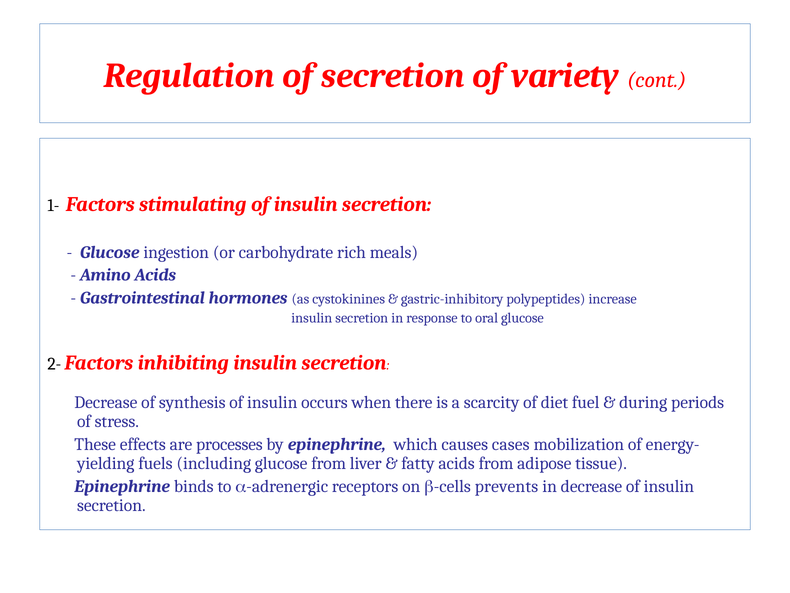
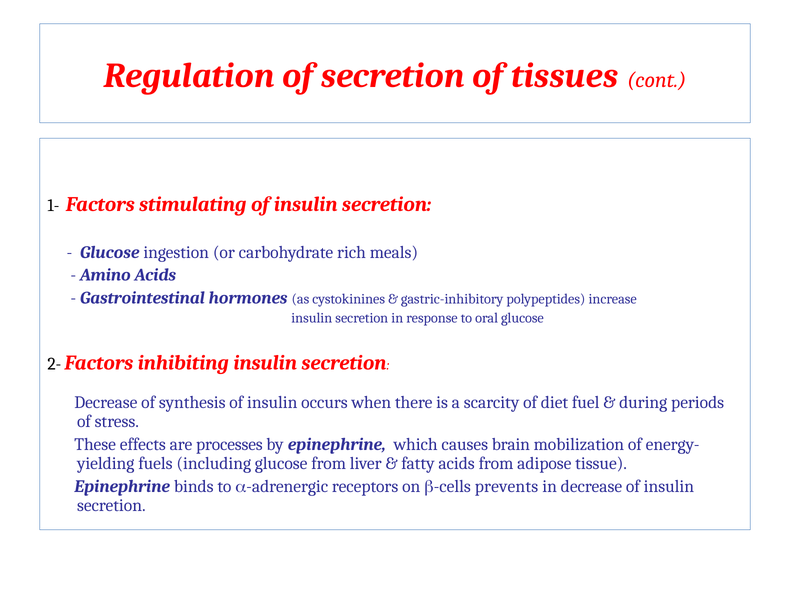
variety: variety -> tissues
cases: cases -> brain
